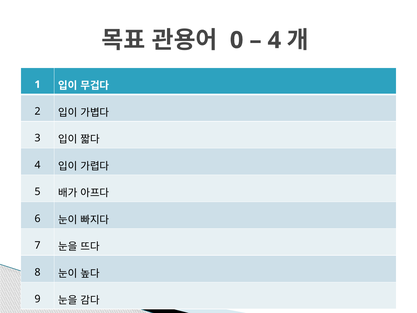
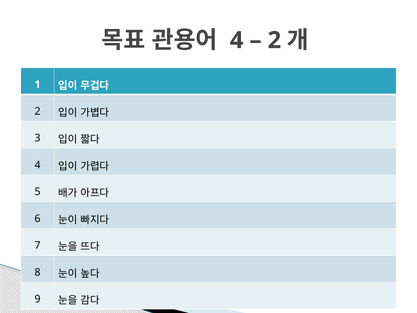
0 at (237, 40): 0 -> 4
4 at (274, 40): 4 -> 2
